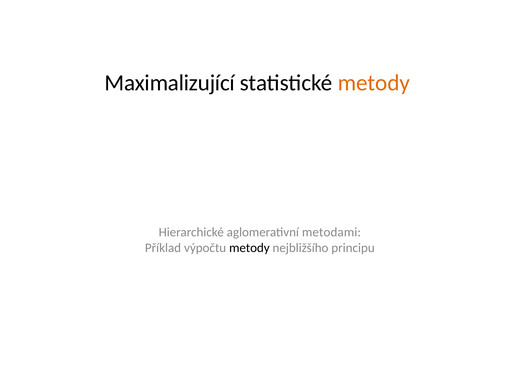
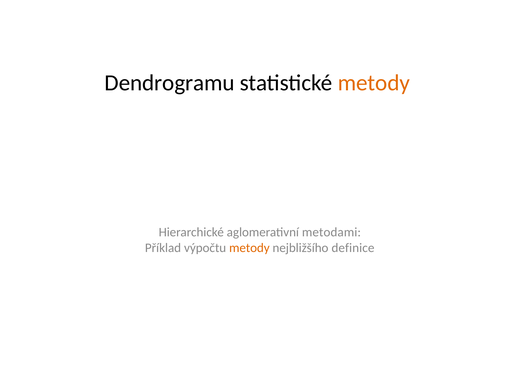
Maximalizující: Maximalizující -> Dendrogramu
metody at (249, 248) colour: black -> orange
principu: principu -> definice
